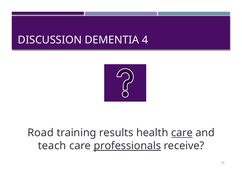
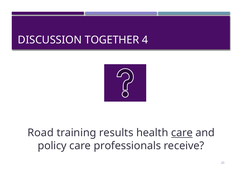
DEMENTIA: DEMENTIA -> TOGETHER
teach: teach -> policy
professionals underline: present -> none
